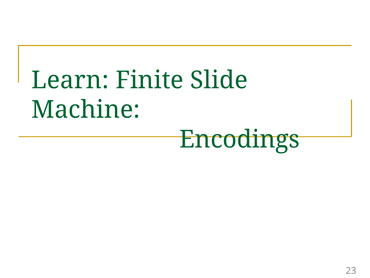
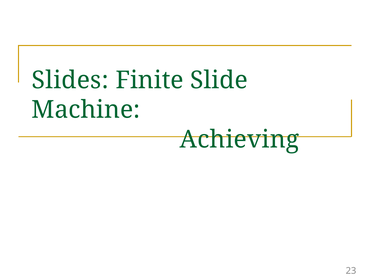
Learn: Learn -> Slides
Encodings: Encodings -> Achieving
